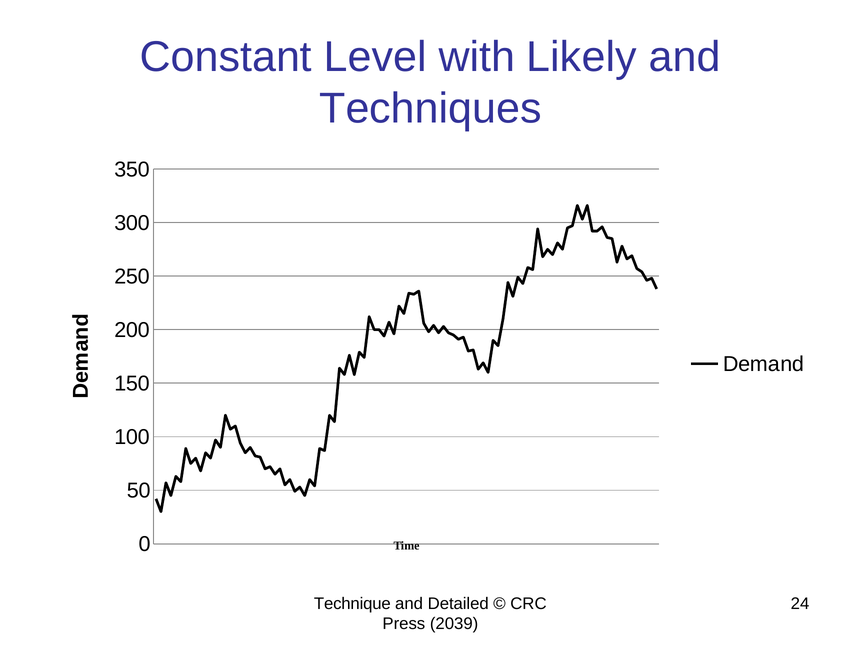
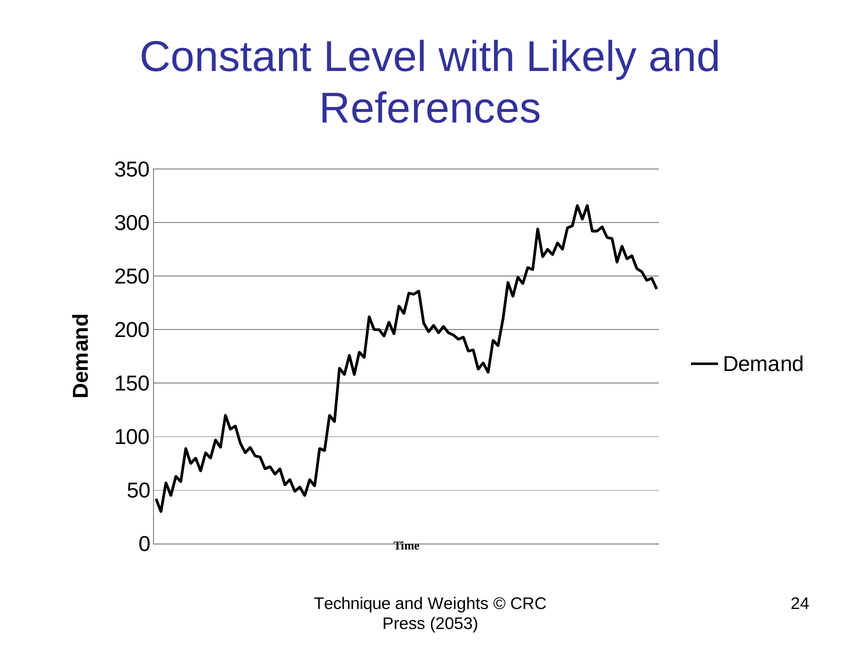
Techniques: Techniques -> References
Detailed: Detailed -> Weights
2039: 2039 -> 2053
